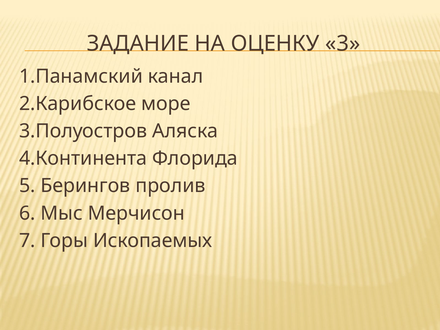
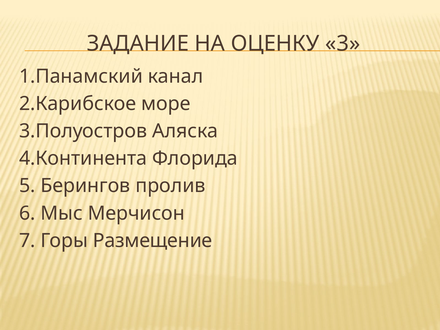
Ископаемых: Ископаемых -> Размещение
